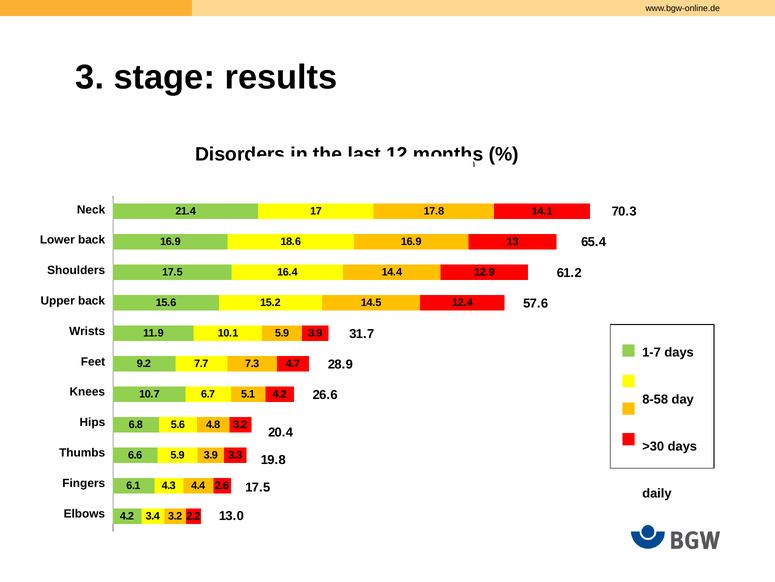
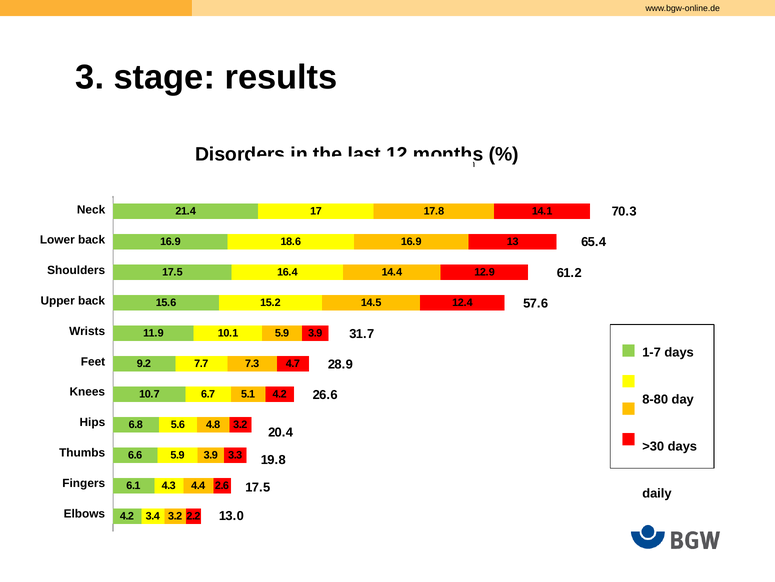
8-58: 8-58 -> 8-80
